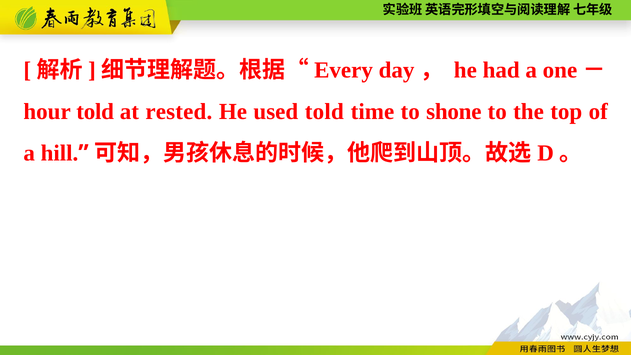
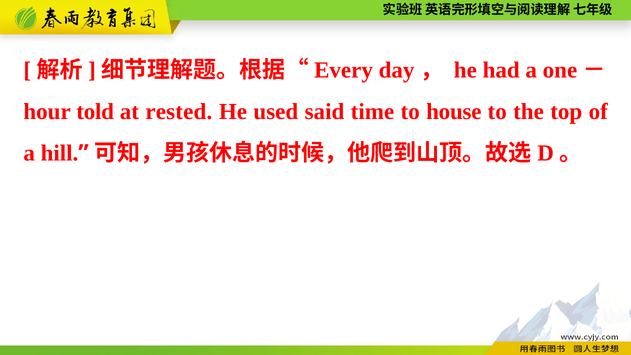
used told: told -> said
shone: shone -> house
